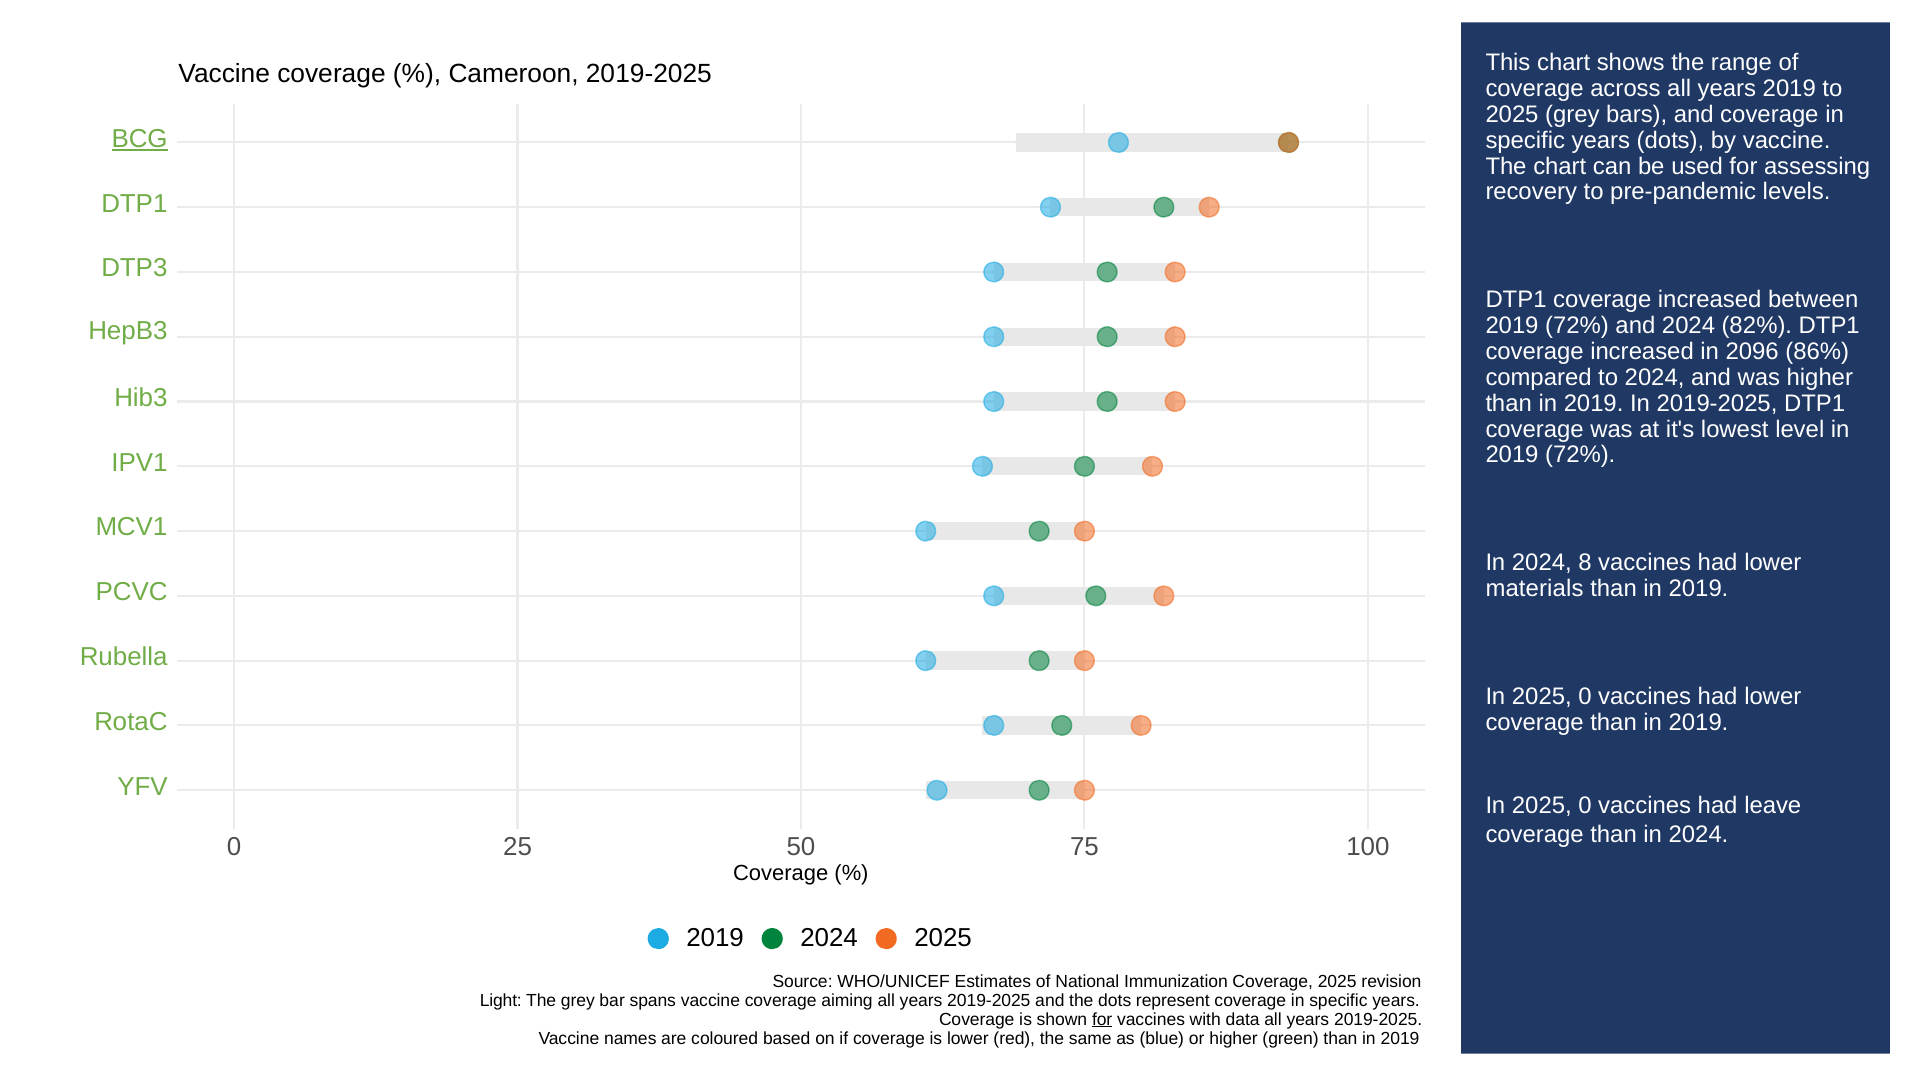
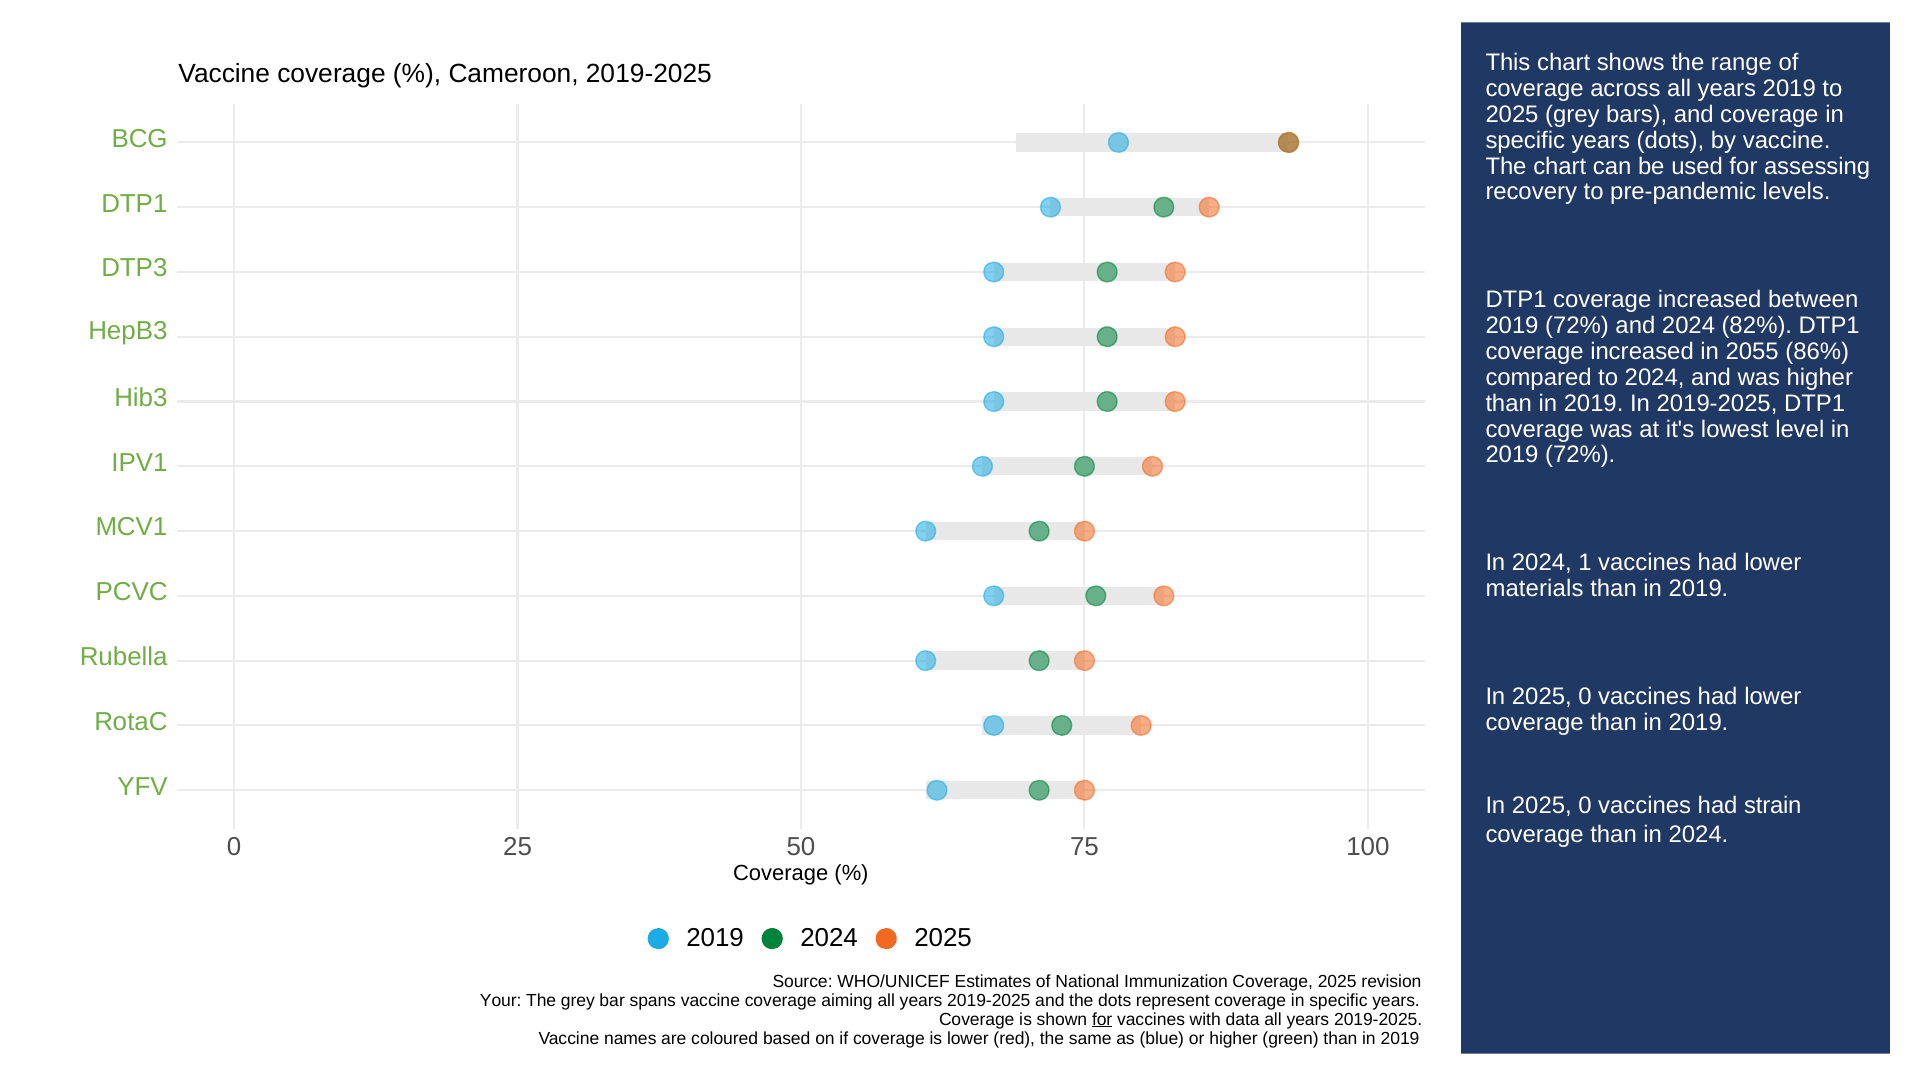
BCG underline: present -> none
2096: 2096 -> 2055
8: 8 -> 1
leave: leave -> strain
Light: Light -> Your
